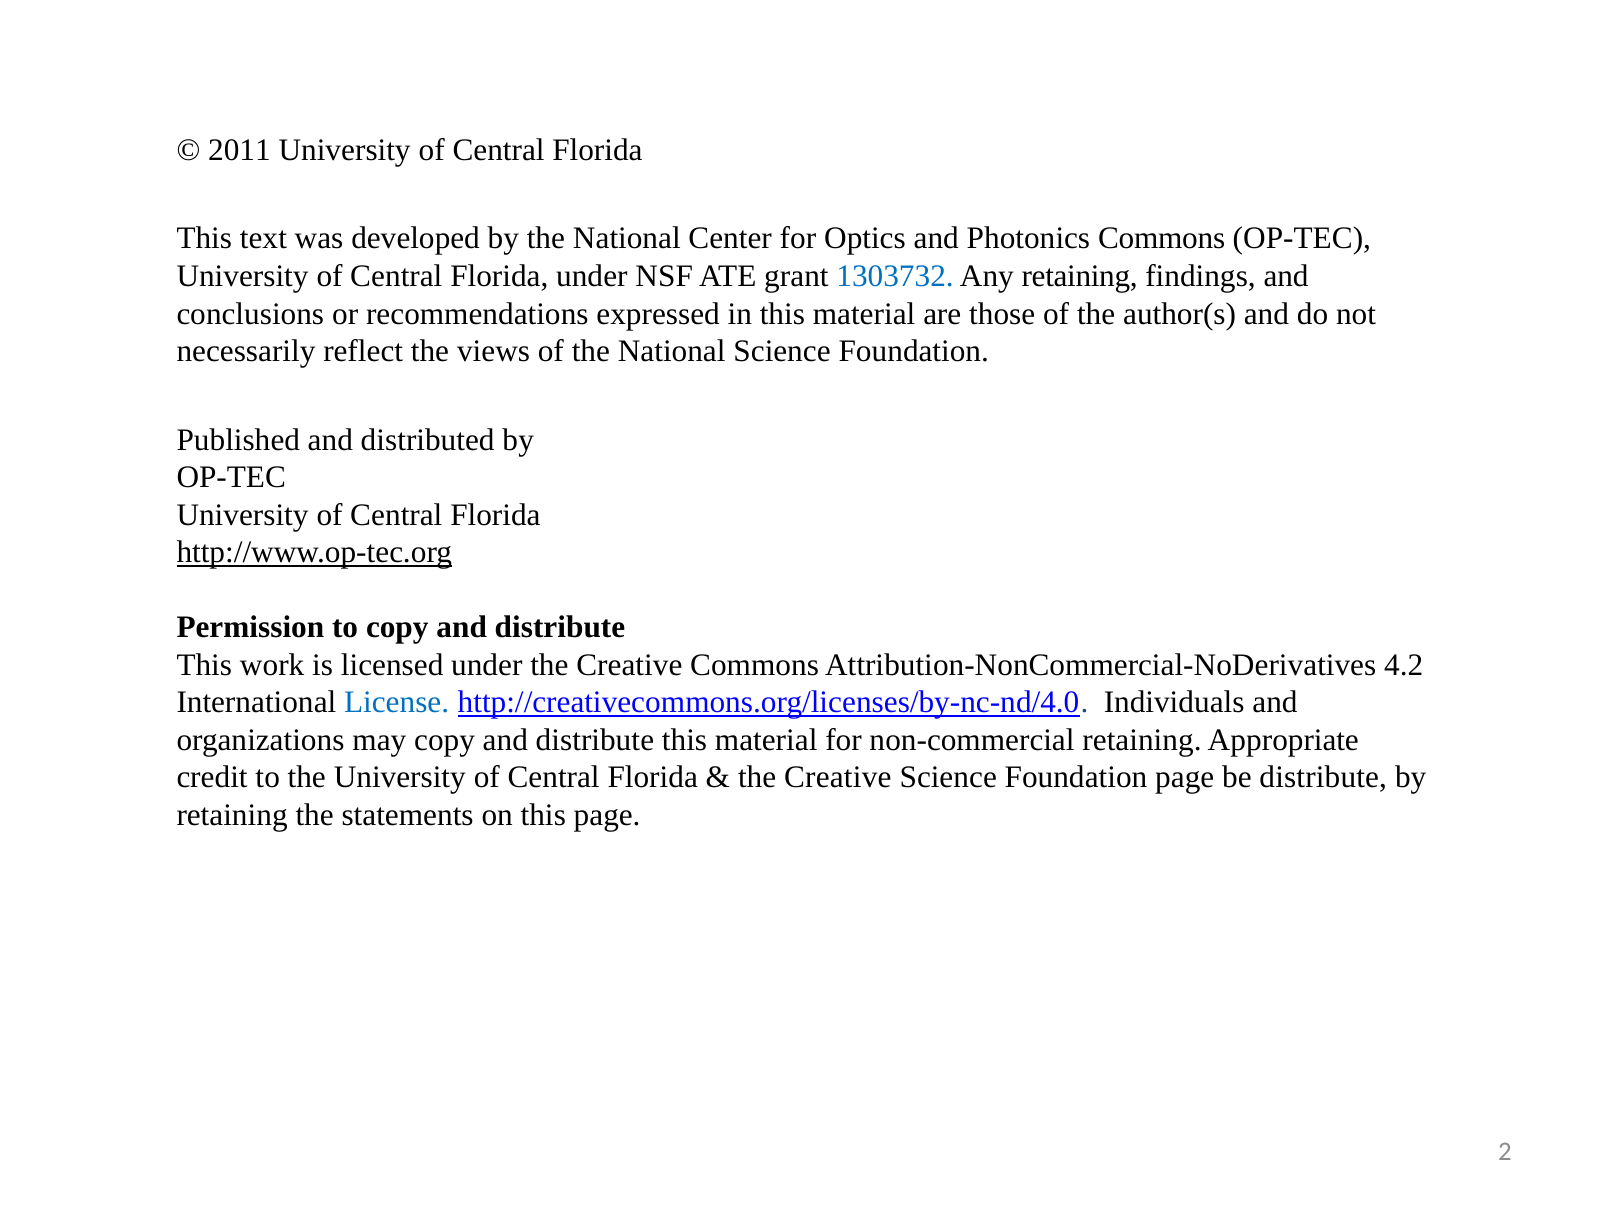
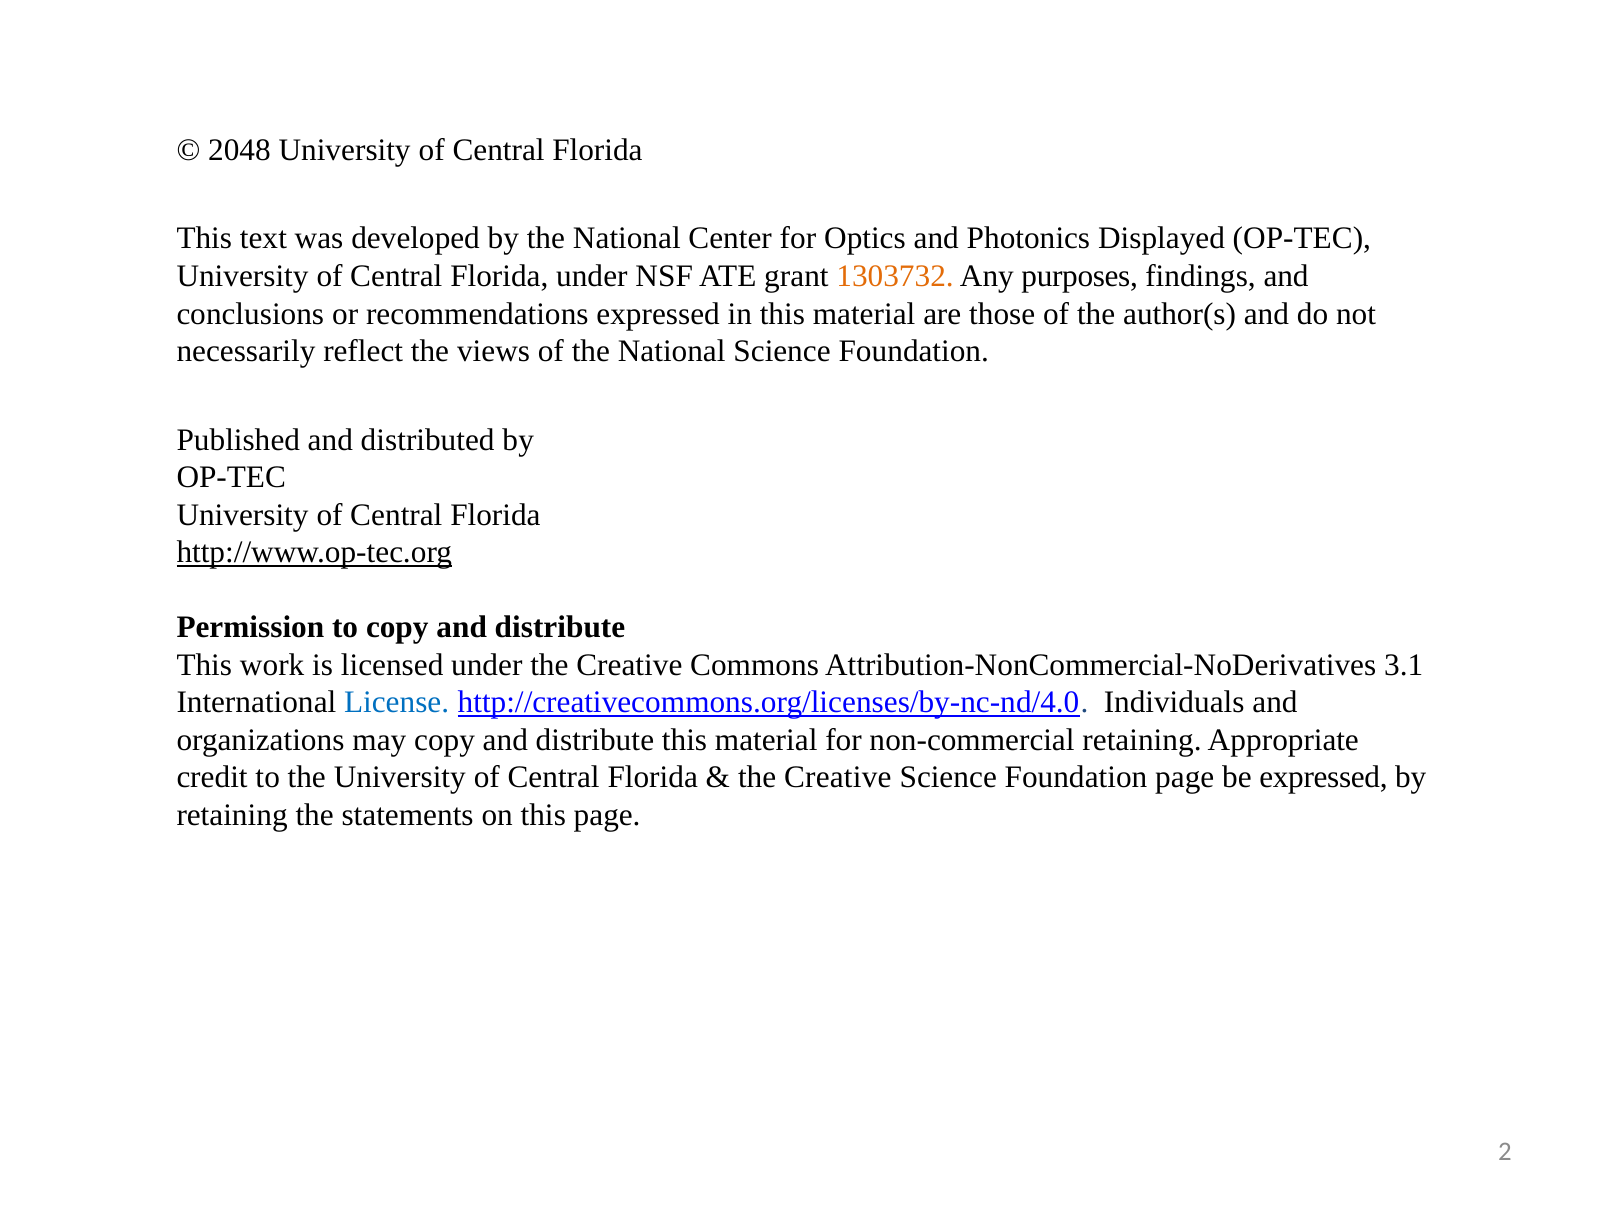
2011: 2011 -> 2048
Photonics Commons: Commons -> Displayed
1303732 colour: blue -> orange
Any retaining: retaining -> purposes
4.2: 4.2 -> 3.1
be distribute: distribute -> expressed
